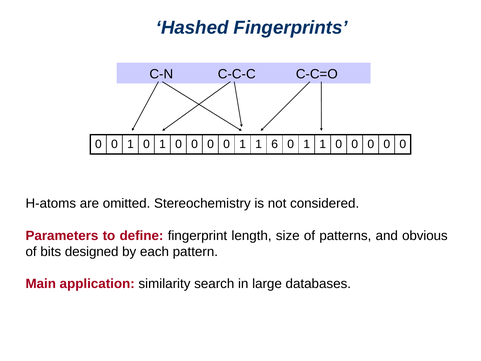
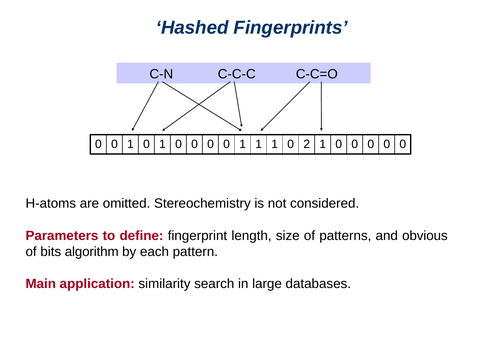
1 1 6: 6 -> 1
1 at (307, 144): 1 -> 2
designed: designed -> algorithm
